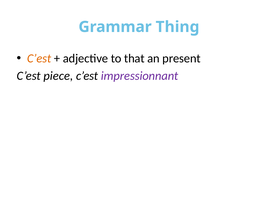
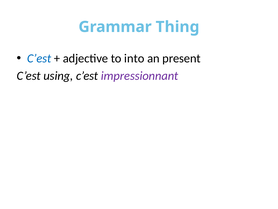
C’est at (39, 58) colour: orange -> blue
that: that -> into
piece: piece -> using
